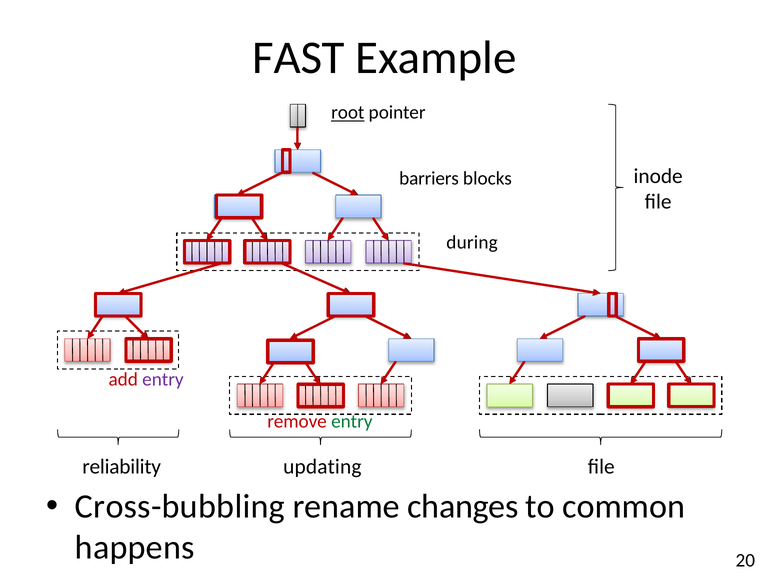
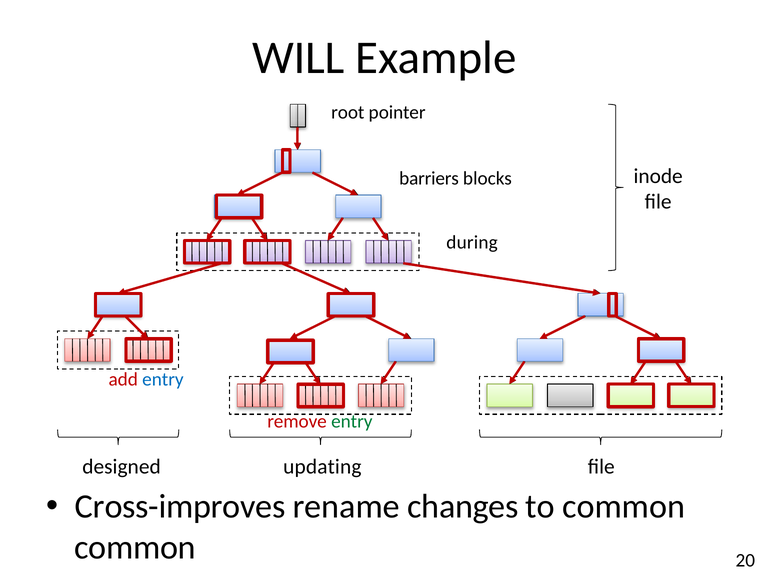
FAST: FAST -> WILL
root underline: present -> none
entry at (163, 380) colour: purple -> blue
reliability: reliability -> designed
Cross-bubbling: Cross-bubbling -> Cross-improves
happens at (135, 548): happens -> common
